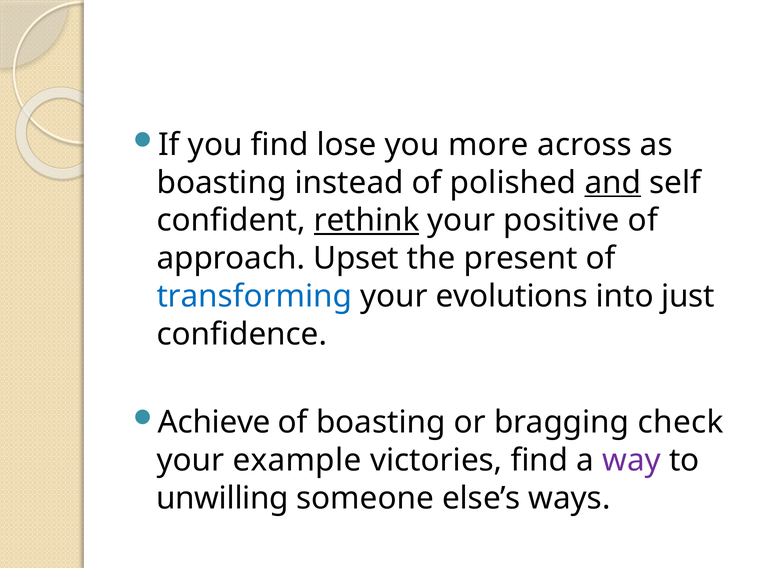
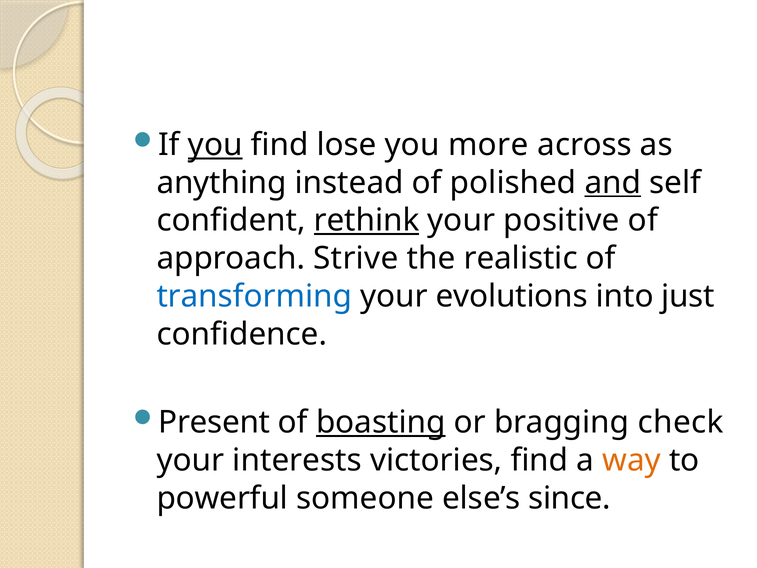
you at (215, 145) underline: none -> present
boasting at (222, 183): boasting -> anything
Upset: Upset -> Strive
present: present -> realistic
Achieve: Achieve -> Present
boasting at (381, 422) underline: none -> present
example: example -> interests
way colour: purple -> orange
unwilling: unwilling -> powerful
ways: ways -> since
